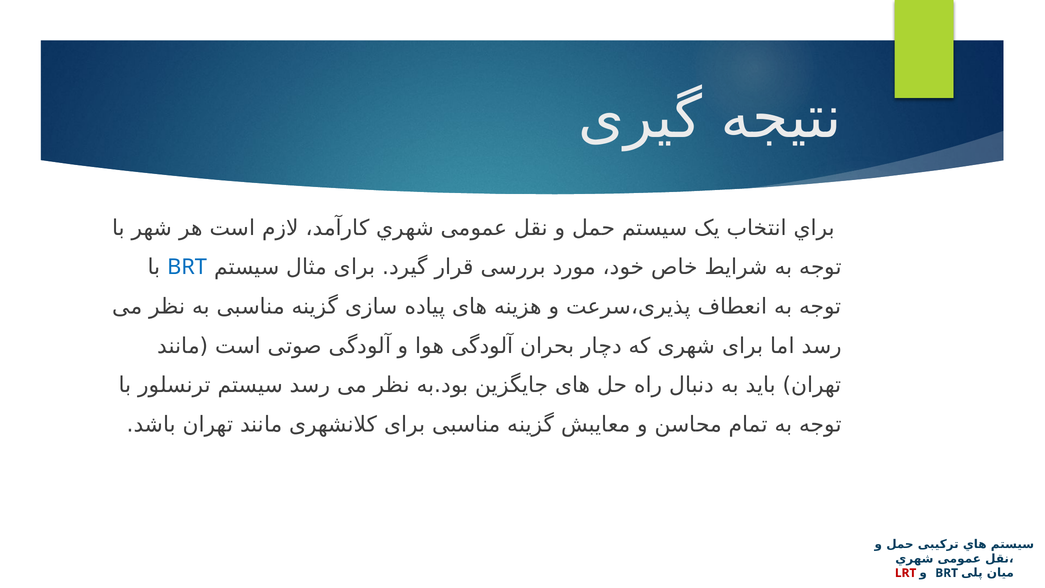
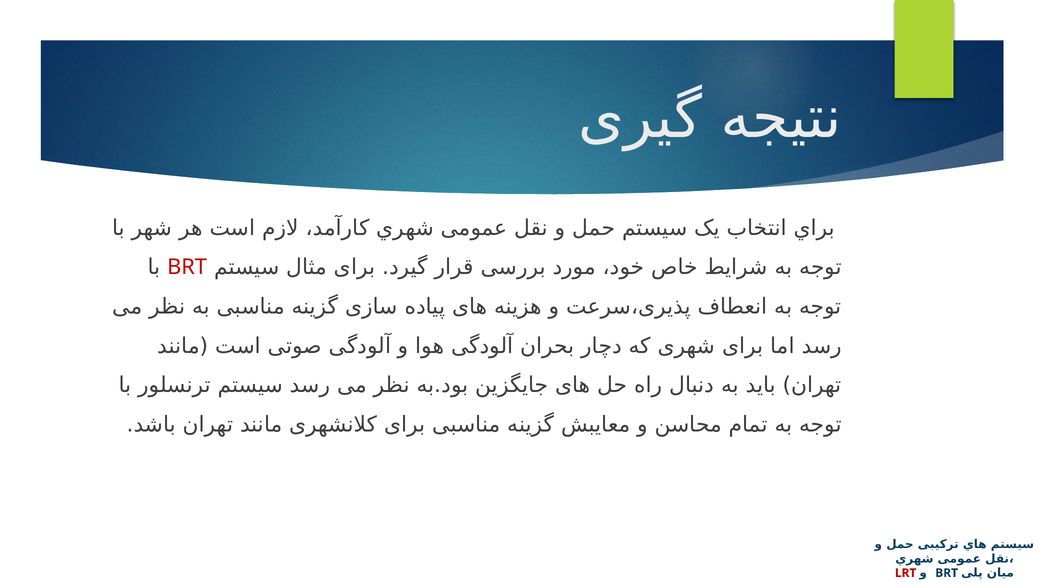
BRT at (187, 267) colour: blue -> red
